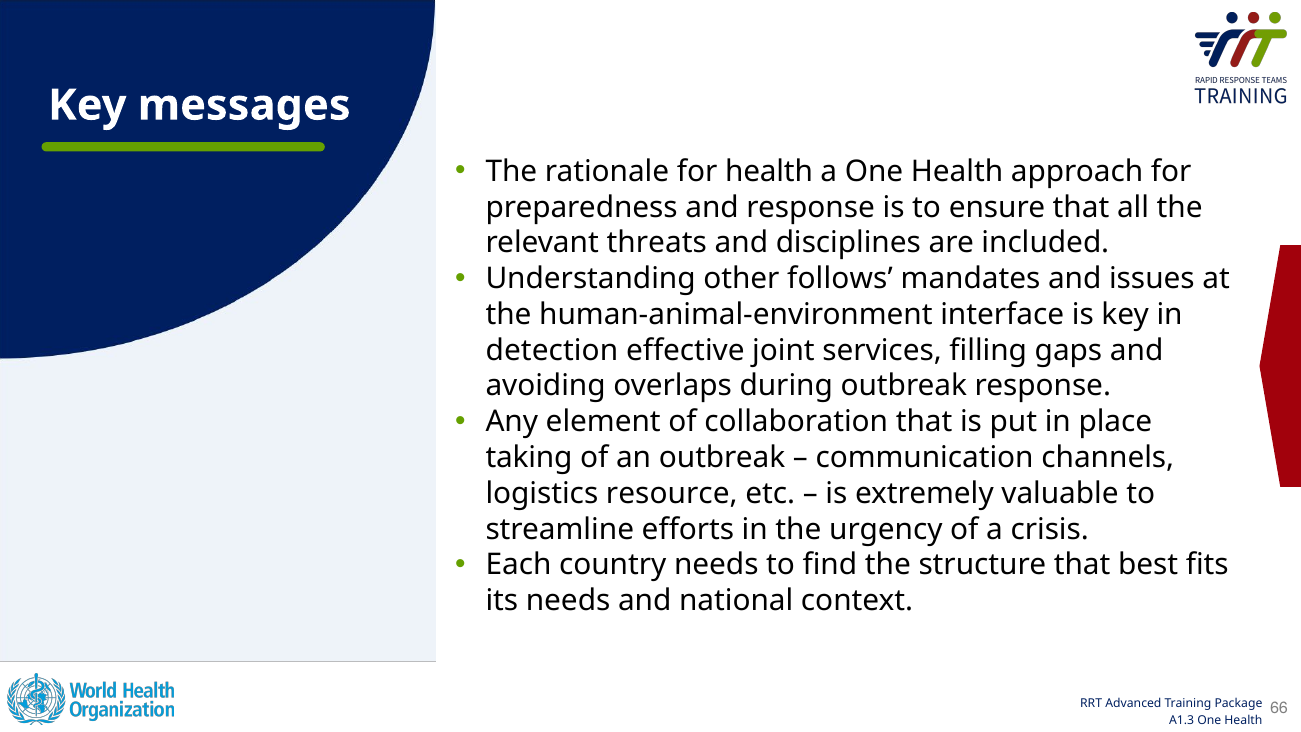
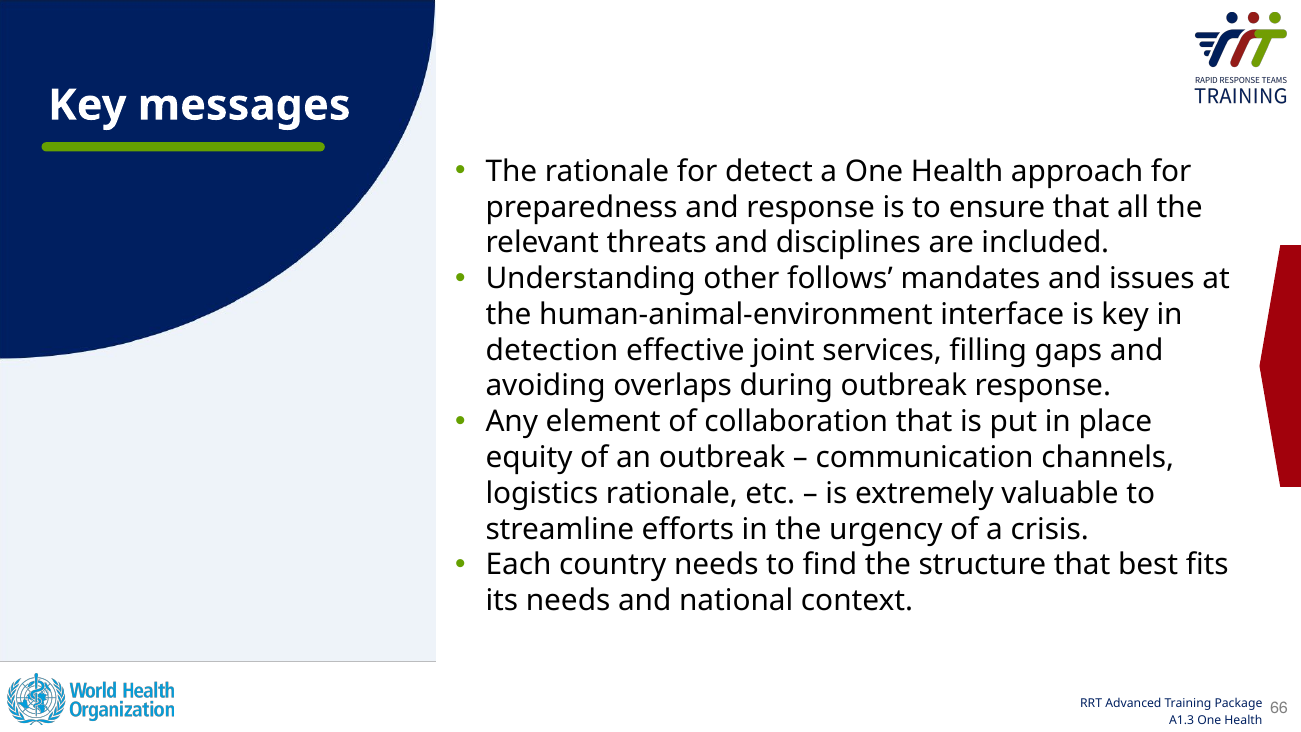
for health: health -> detect
taking: taking -> equity
logistics resource: resource -> rationale
